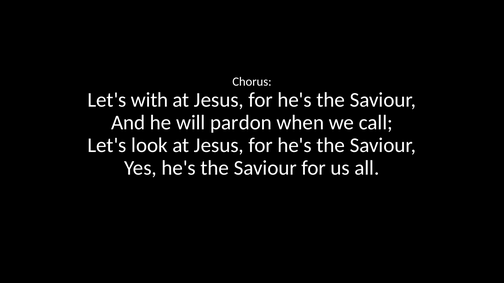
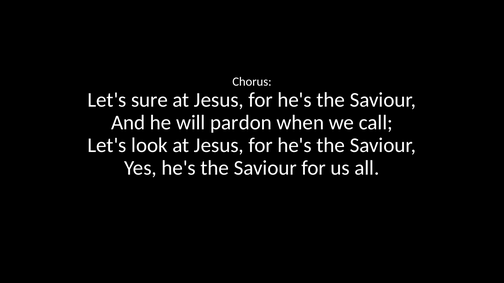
with: with -> sure
